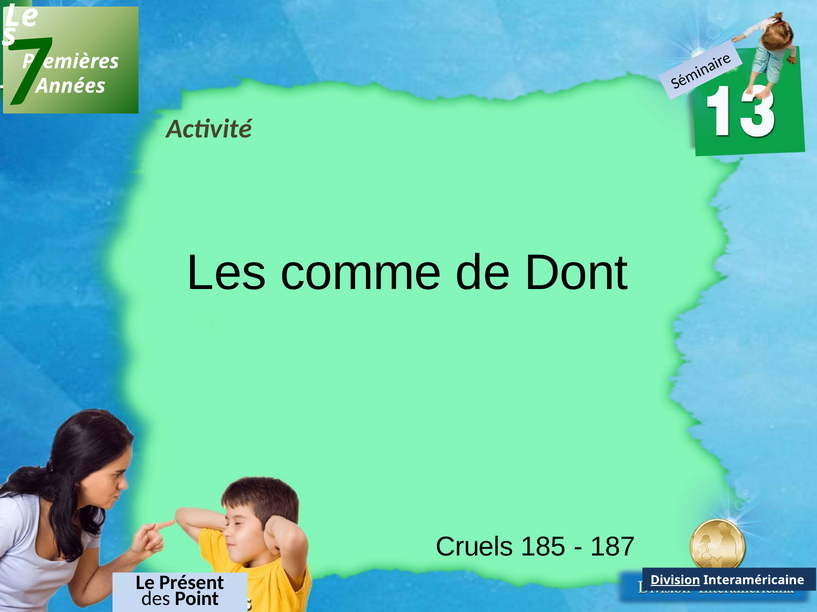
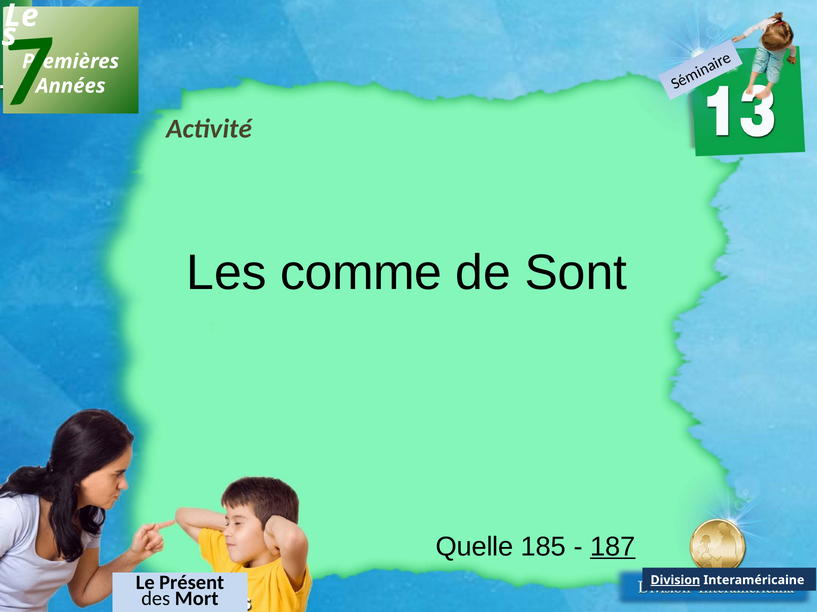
Dont: Dont -> Sont
Cruels: Cruels -> Quelle
187 underline: none -> present
Point: Point -> Mort
